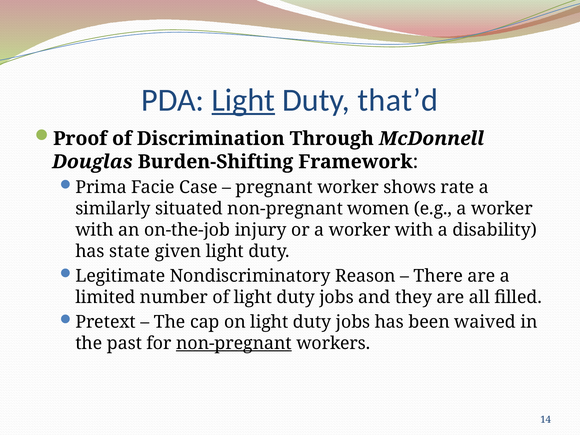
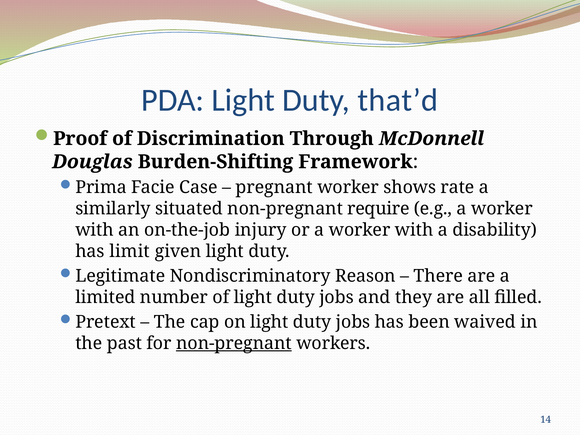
Light at (243, 100) underline: present -> none
women: women -> require
state: state -> limit
